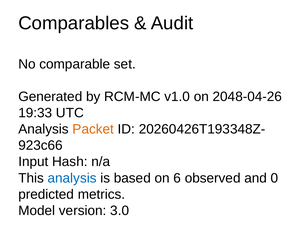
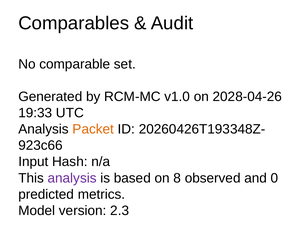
2048-04-26: 2048-04-26 -> 2028-04-26
analysis at (72, 178) colour: blue -> purple
6: 6 -> 8
3.0: 3.0 -> 2.3
